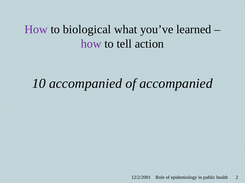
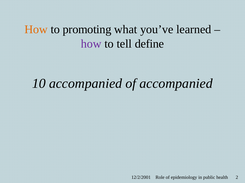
How at (36, 30) colour: purple -> orange
biological: biological -> promoting
action: action -> define
